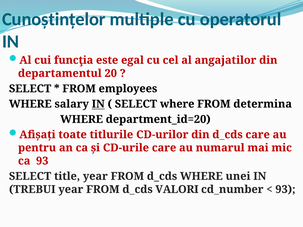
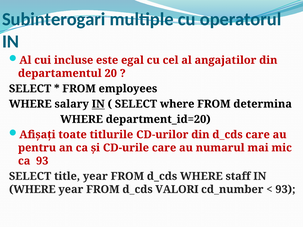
Cunoștințelor: Cunoștințelor -> Subinterogari
funcţia: funcţia -> incluse
unei: unei -> staff
TREBUI at (32, 190): TREBUI -> WHERE
